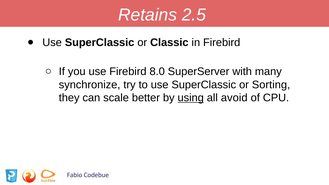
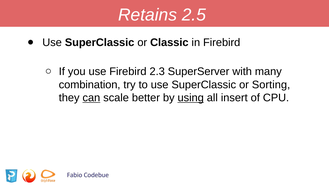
8.0: 8.0 -> 2.3
synchronize: synchronize -> combination
can underline: none -> present
avoid: avoid -> insert
